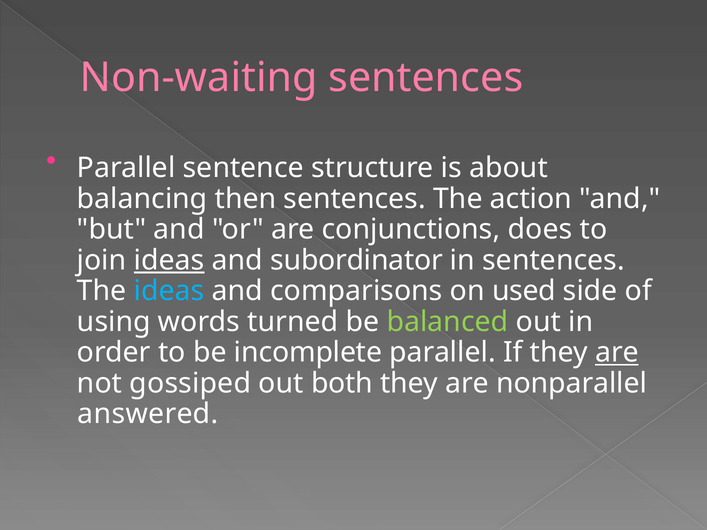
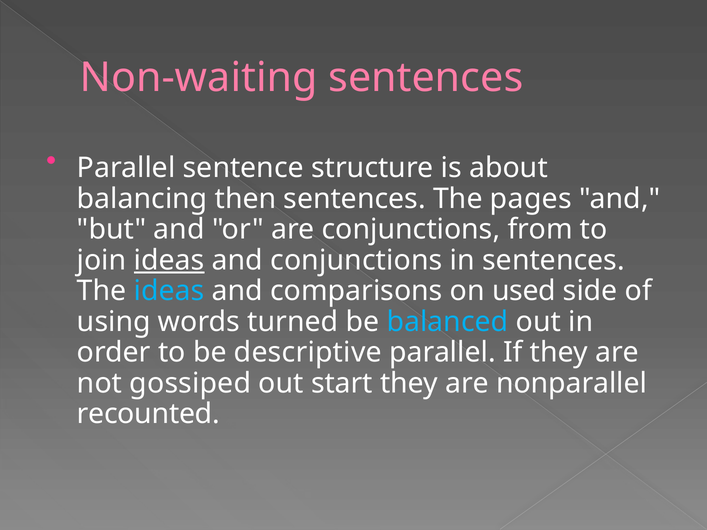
action: action -> pages
does: does -> from
and subordinator: subordinator -> conjunctions
balanced colour: light green -> light blue
incomplete: incomplete -> descriptive
are at (617, 353) underline: present -> none
both: both -> start
answered: answered -> recounted
